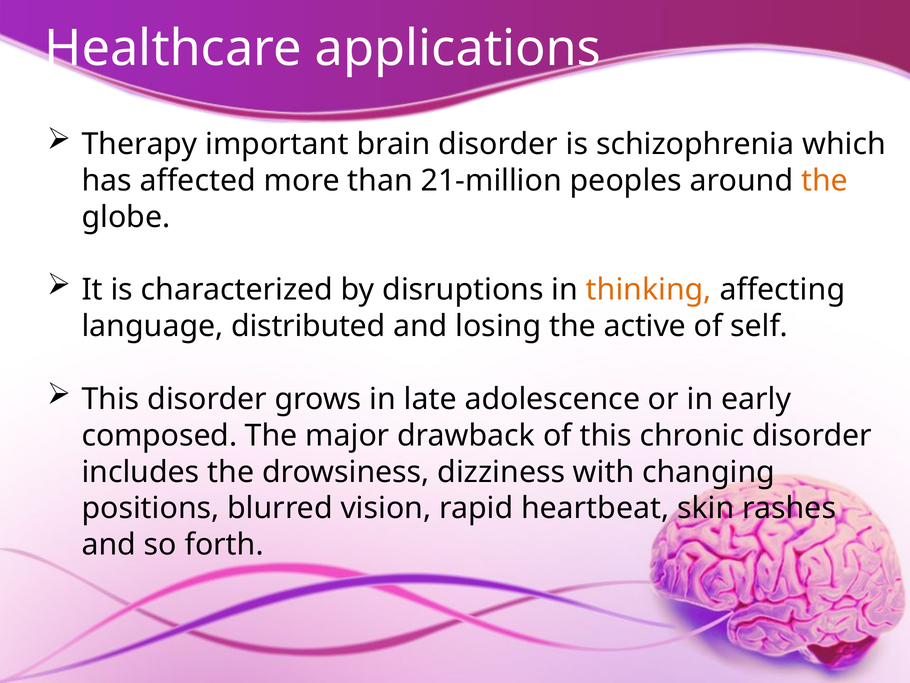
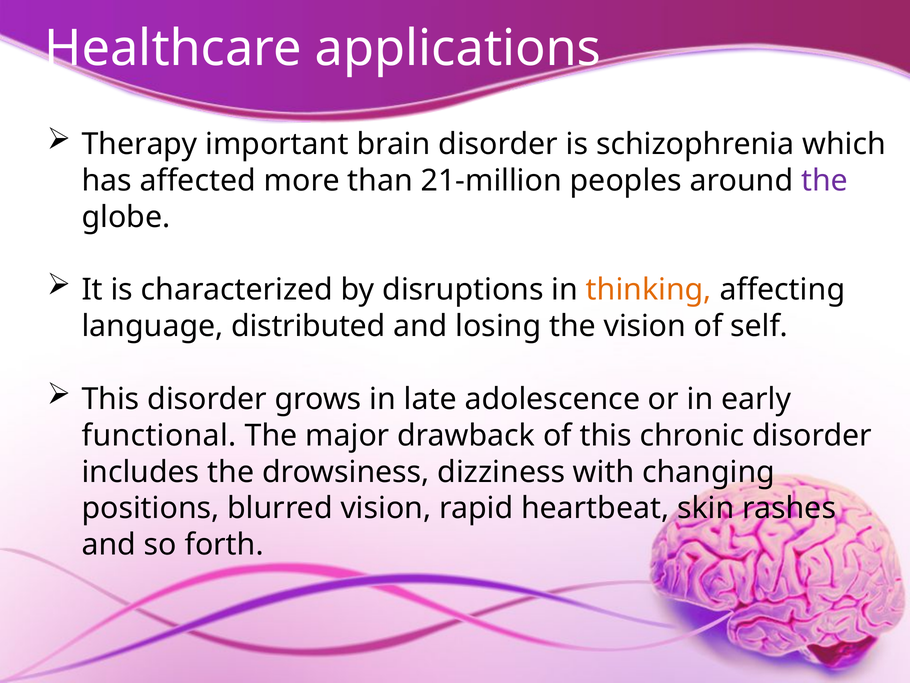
the at (825, 180) colour: orange -> purple
the active: active -> vision
composed: composed -> functional
